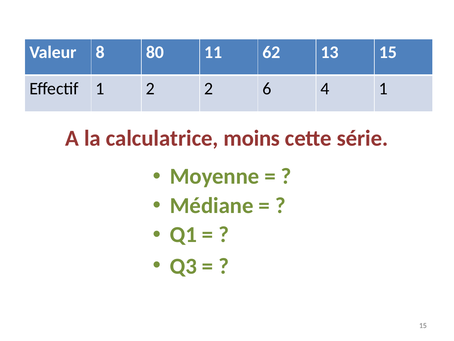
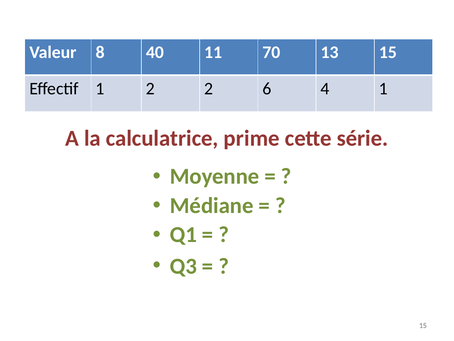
80: 80 -> 40
62: 62 -> 70
moins: moins -> prime
